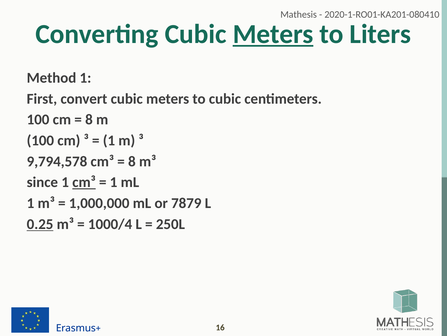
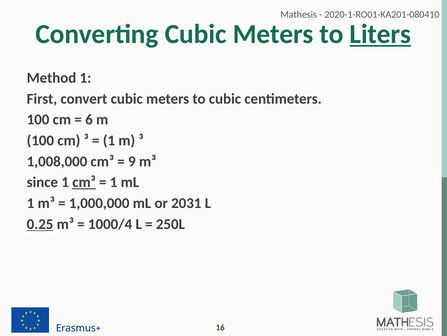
Meters at (273, 34) underline: present -> none
Liters underline: none -> present
8 at (89, 119): 8 -> 6
9,794,578: 9,794,578 -> 1,008,000
8 at (132, 161): 8 -> 9
7879: 7879 -> 2031
